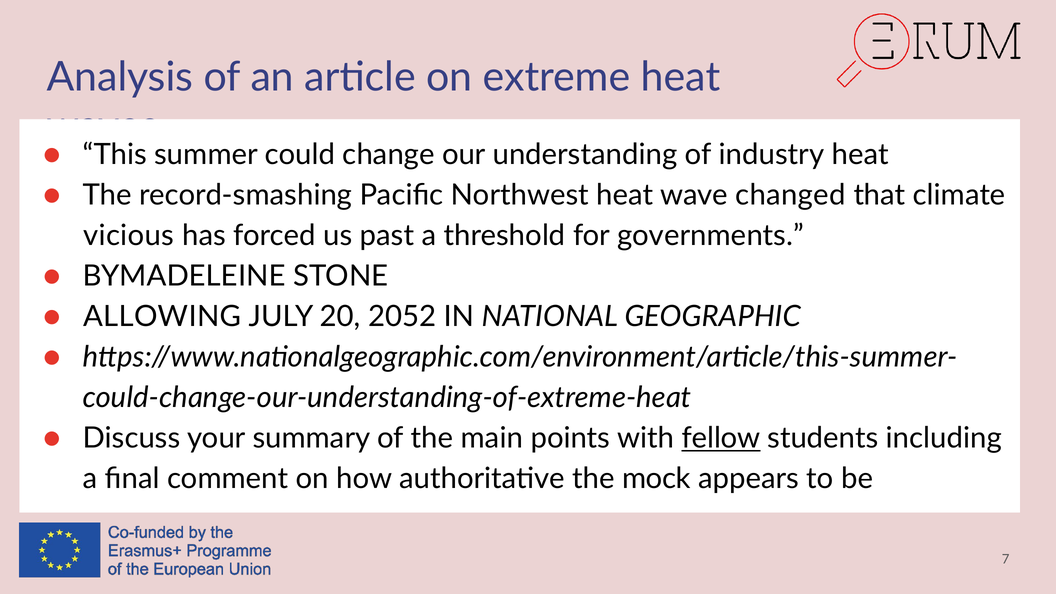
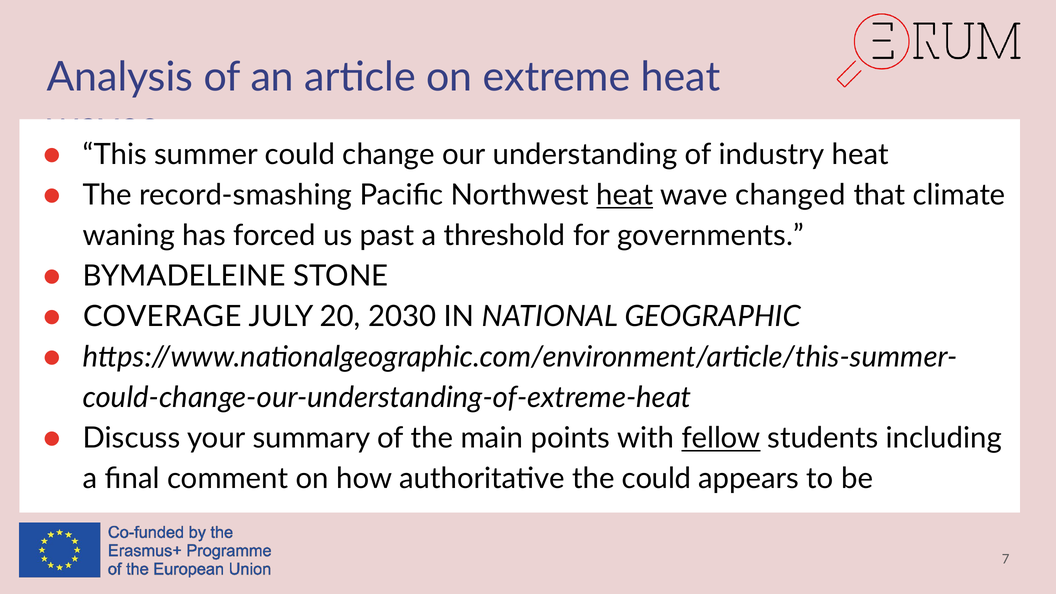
heat at (625, 195) underline: none -> present
vicious: vicious -> waning
ALLOWING: ALLOWING -> COVERAGE
2052: 2052 -> 2030
the mock: mock -> could
